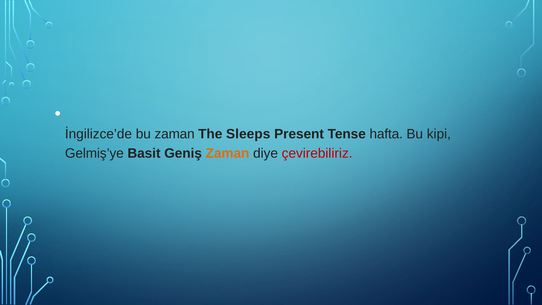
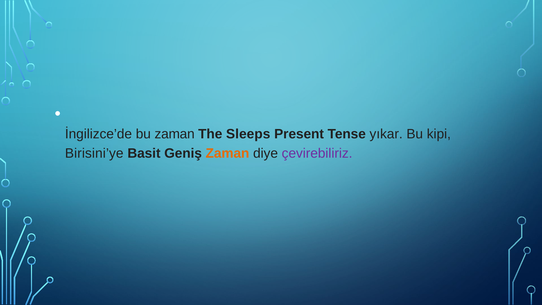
hafta: hafta -> yıkar
Gelmiş’ye: Gelmiş’ye -> Birisini’ye
çevirebiliriz colour: red -> purple
